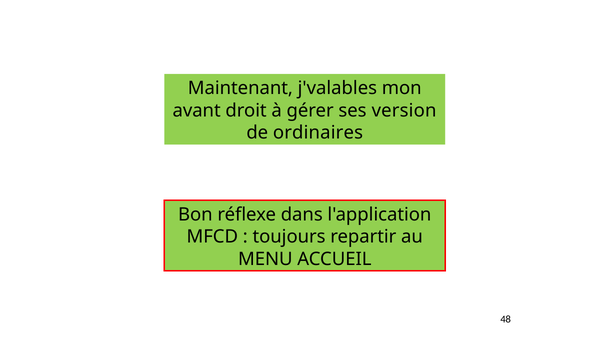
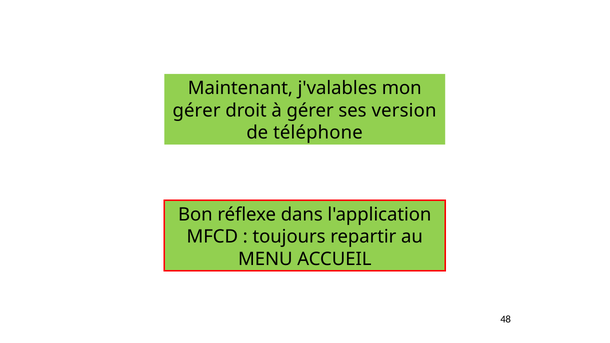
avant at (197, 111): avant -> gérer
ordinaires: ordinaires -> téléphone
